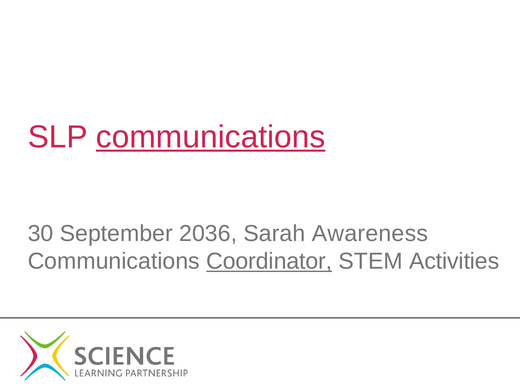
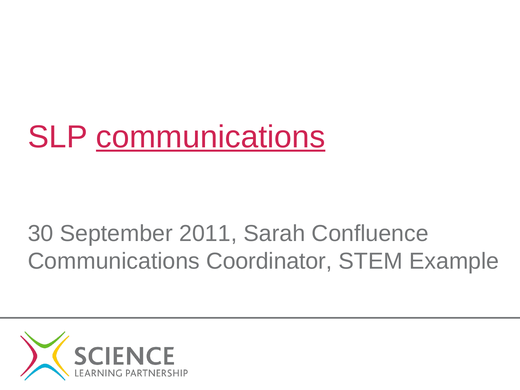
2036: 2036 -> 2011
Awareness: Awareness -> Confluence
Coordinator underline: present -> none
Activities: Activities -> Example
